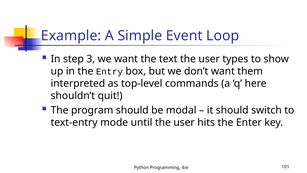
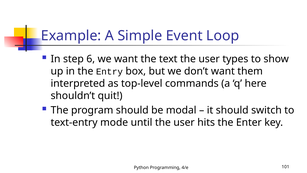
3: 3 -> 6
